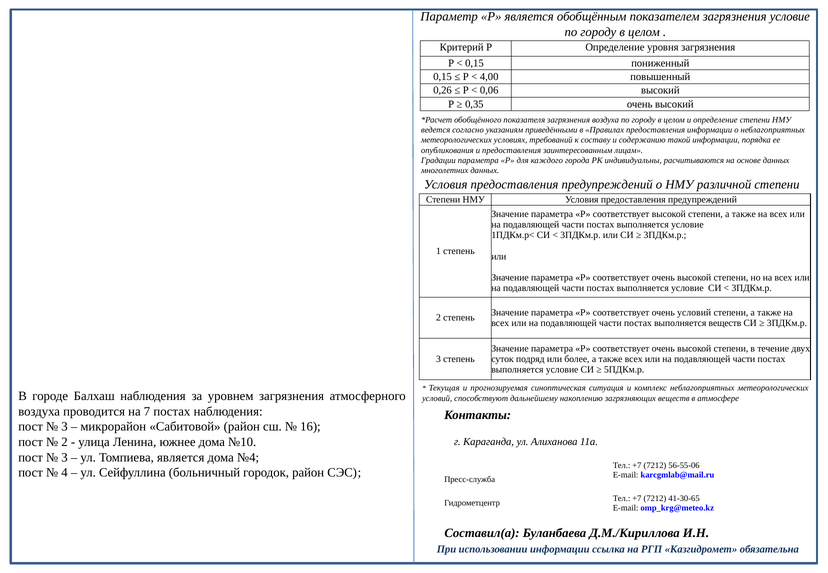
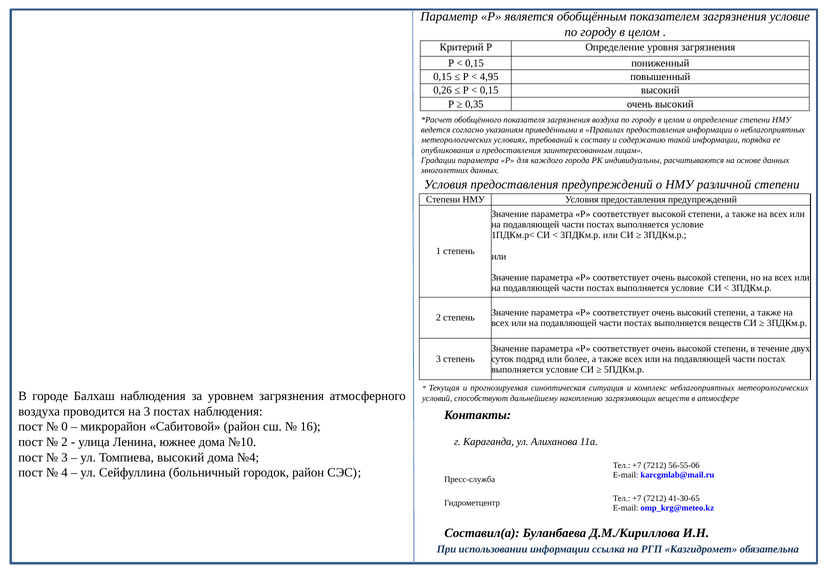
4,00: 4,00 -> 4,95
0,06 at (489, 90): 0,06 -> 0,15
соответствует очень условий: условий -> высокий
на 7: 7 -> 3
3 at (65, 427): 3 -> 0
Томпиева является: является -> высокий
